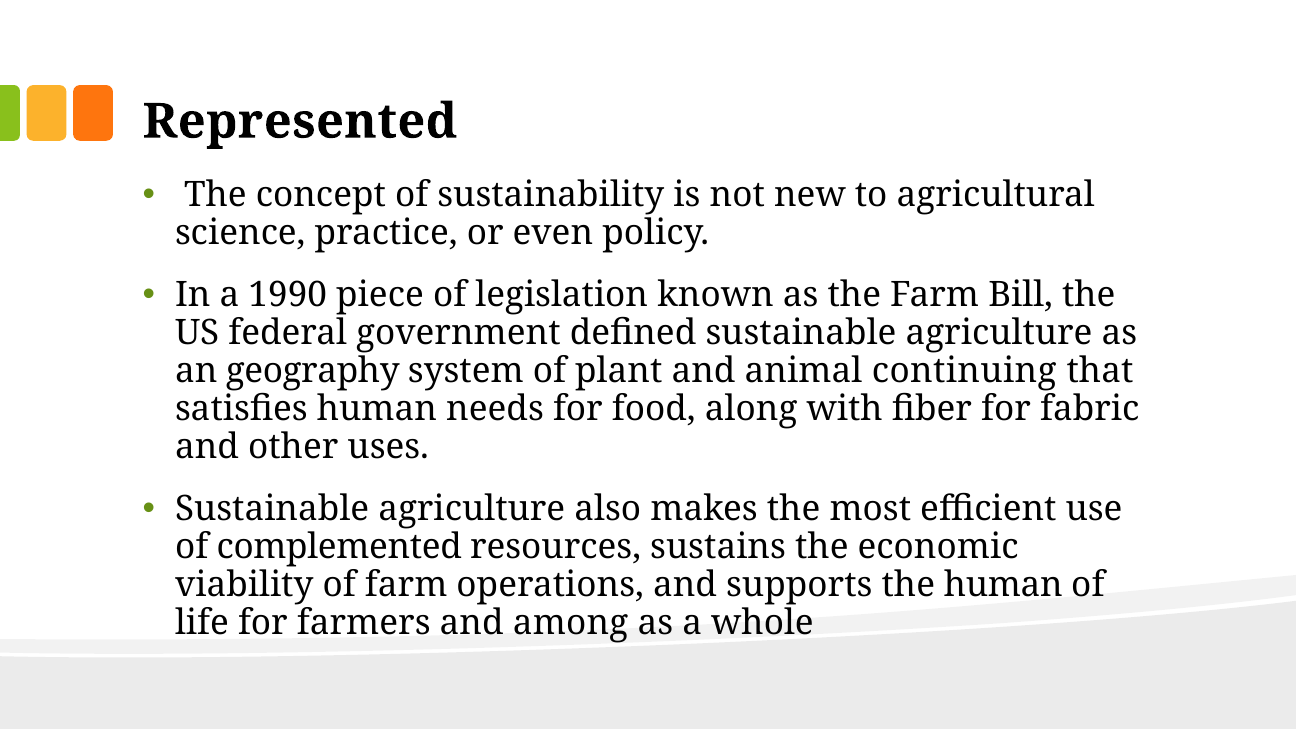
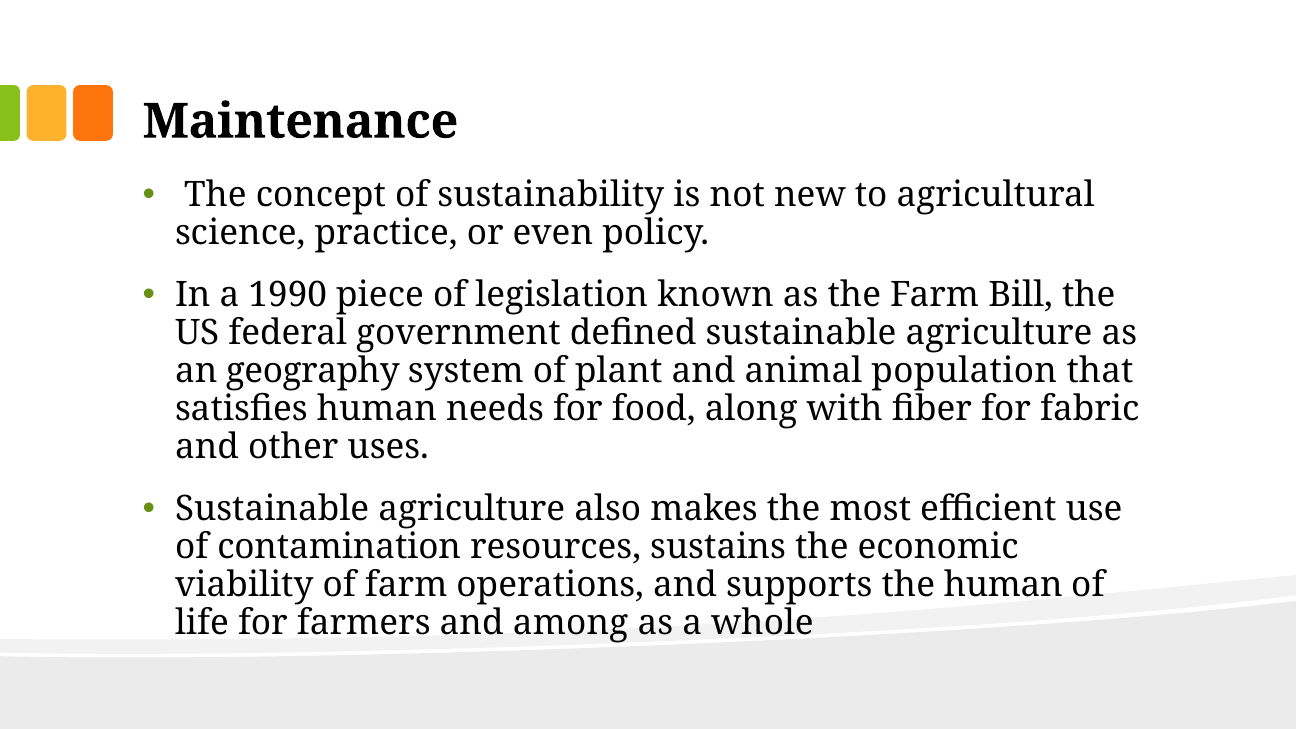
Represented: Represented -> Maintenance
continuing: continuing -> population
complemented: complemented -> contamination
